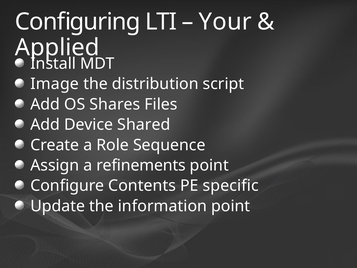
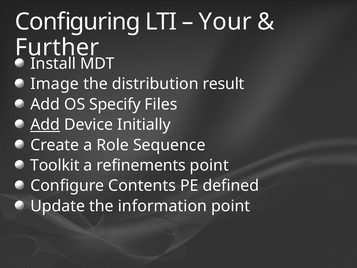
Applied: Applied -> Further
script: script -> result
Shares: Shares -> Specify
Add at (45, 125) underline: none -> present
Shared: Shared -> Initially
Assign: Assign -> Toolkit
specific: specific -> defined
